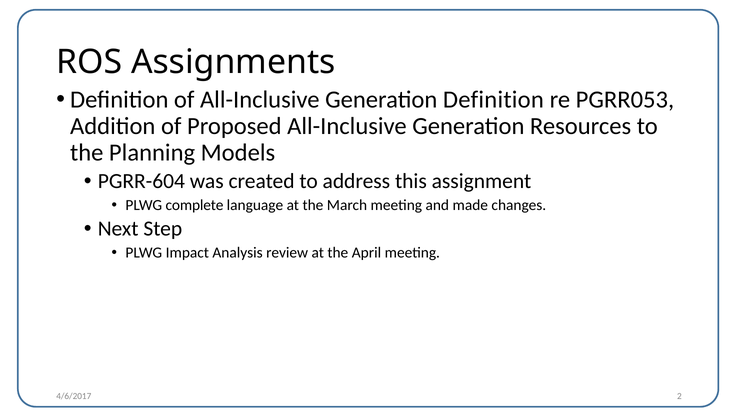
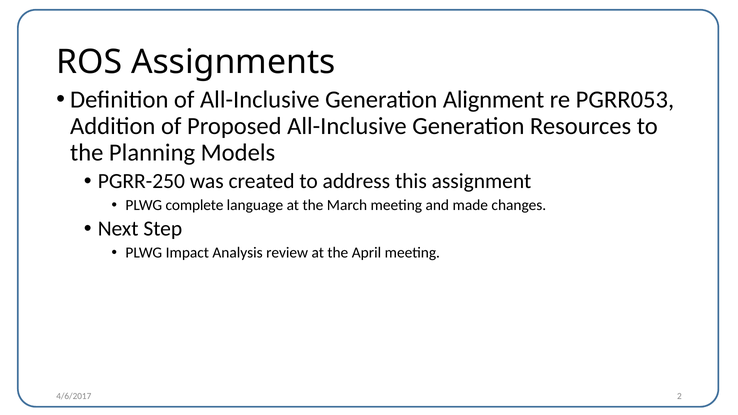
Generation Definition: Definition -> Alignment
PGRR-604: PGRR-604 -> PGRR-250
